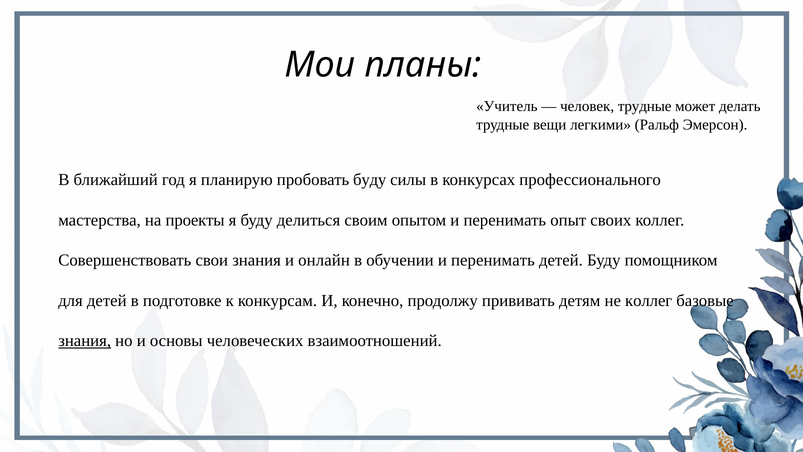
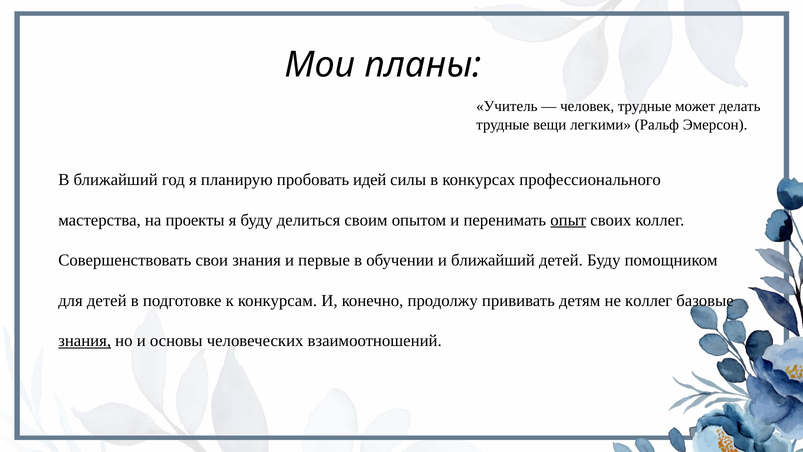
пробовать буду: буду -> идей
опыт underline: none -> present
онлайн: онлайн -> первые
обучении и перенимать: перенимать -> ближайший
